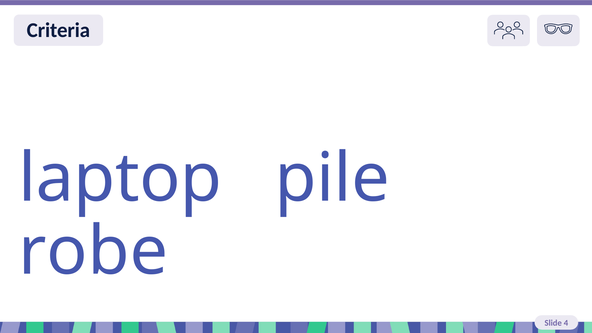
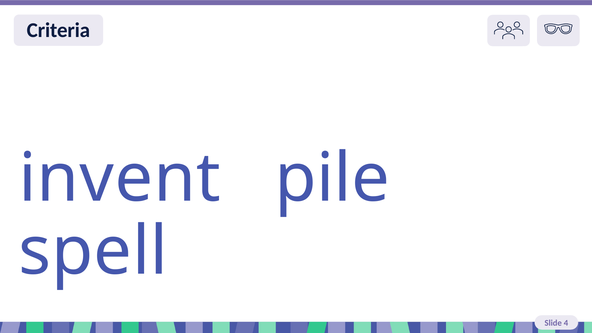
laptop: laptop -> invent
robe: robe -> spell
